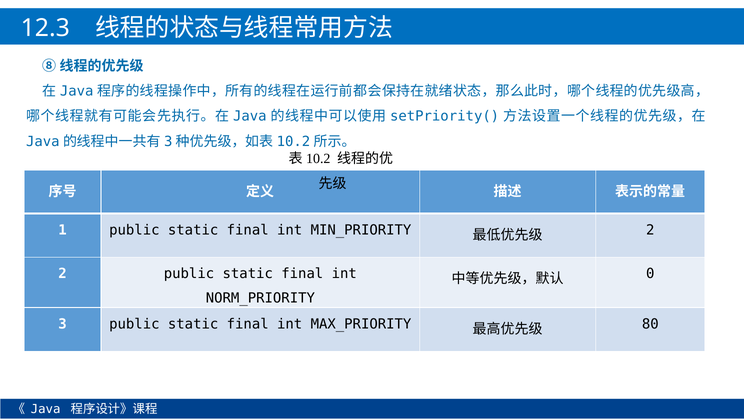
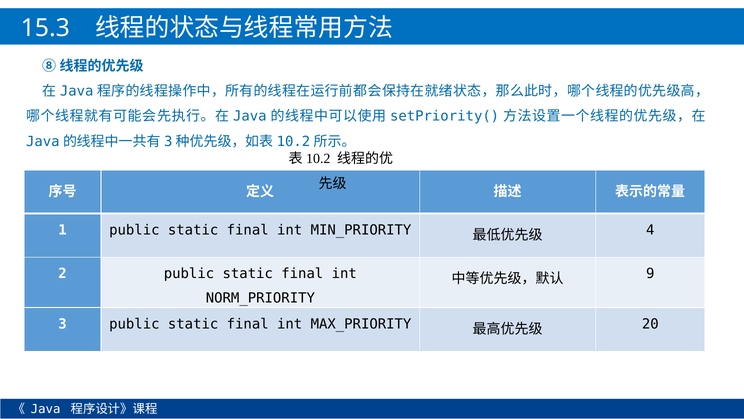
12.3: 12.3 -> 15.3
2 at (650, 230): 2 -> 4
0: 0 -> 9
80: 80 -> 20
